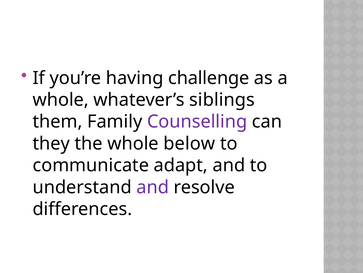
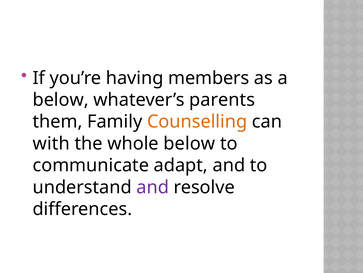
challenge: challenge -> members
whole at (61, 100): whole -> below
siblings: siblings -> parents
Counselling colour: purple -> orange
they: they -> with
